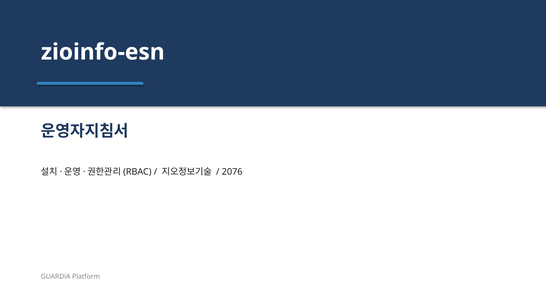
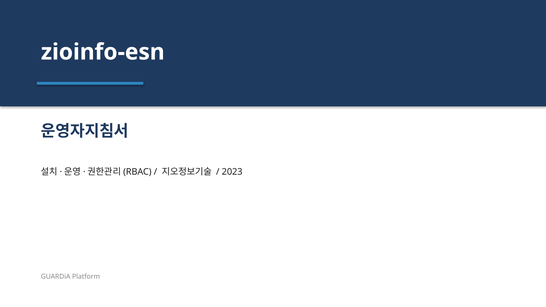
2076: 2076 -> 2023
